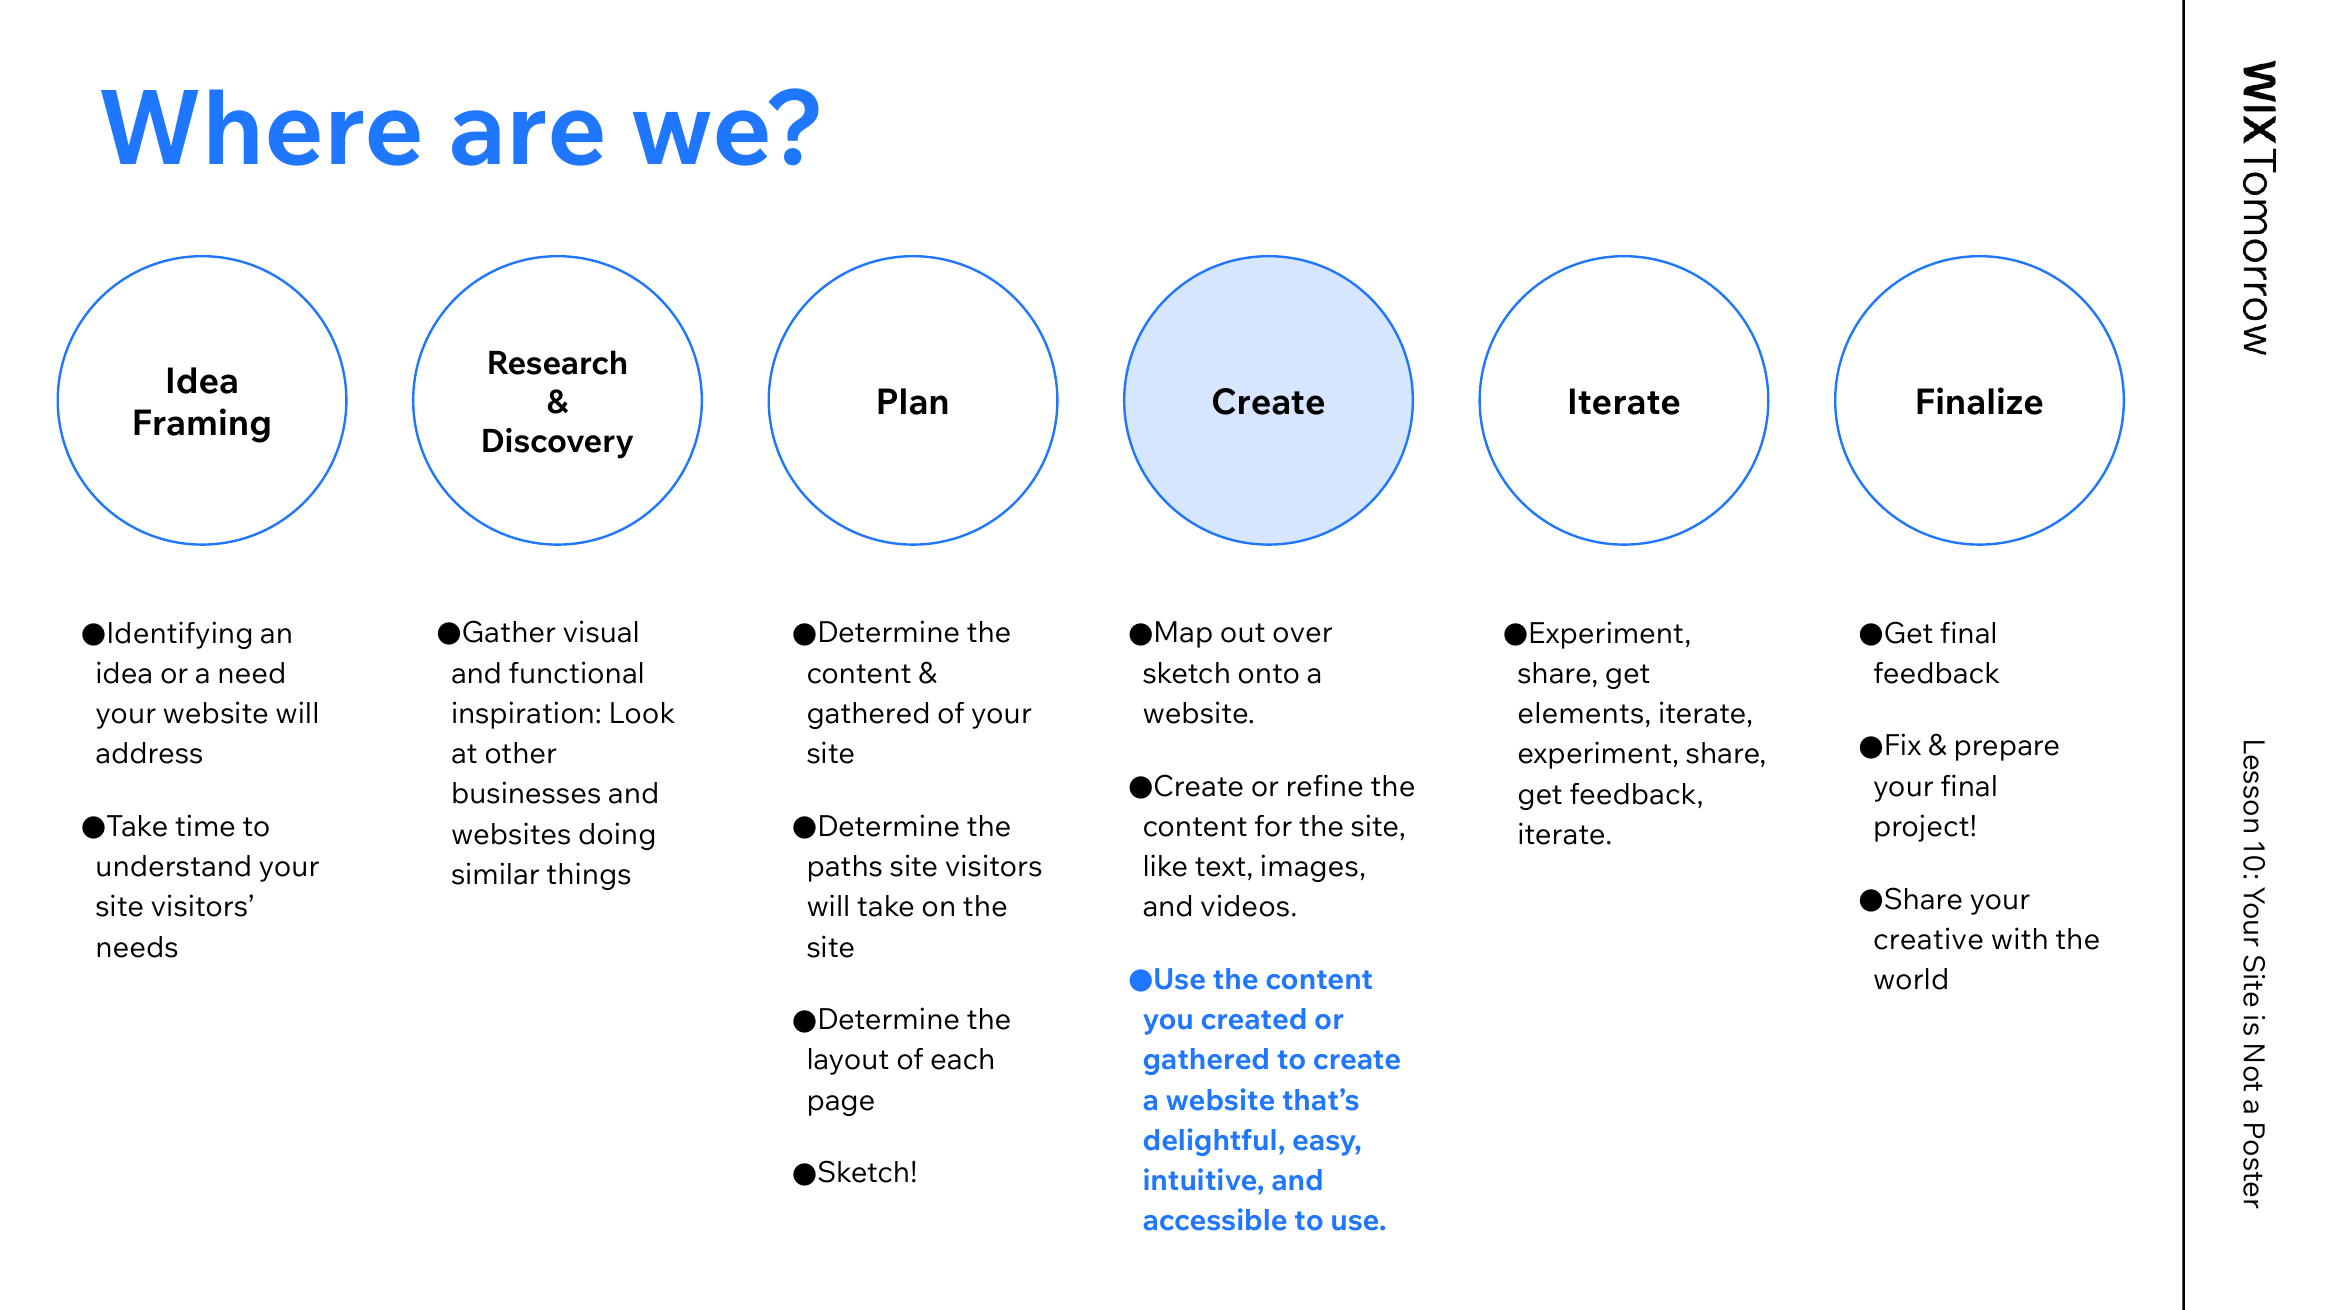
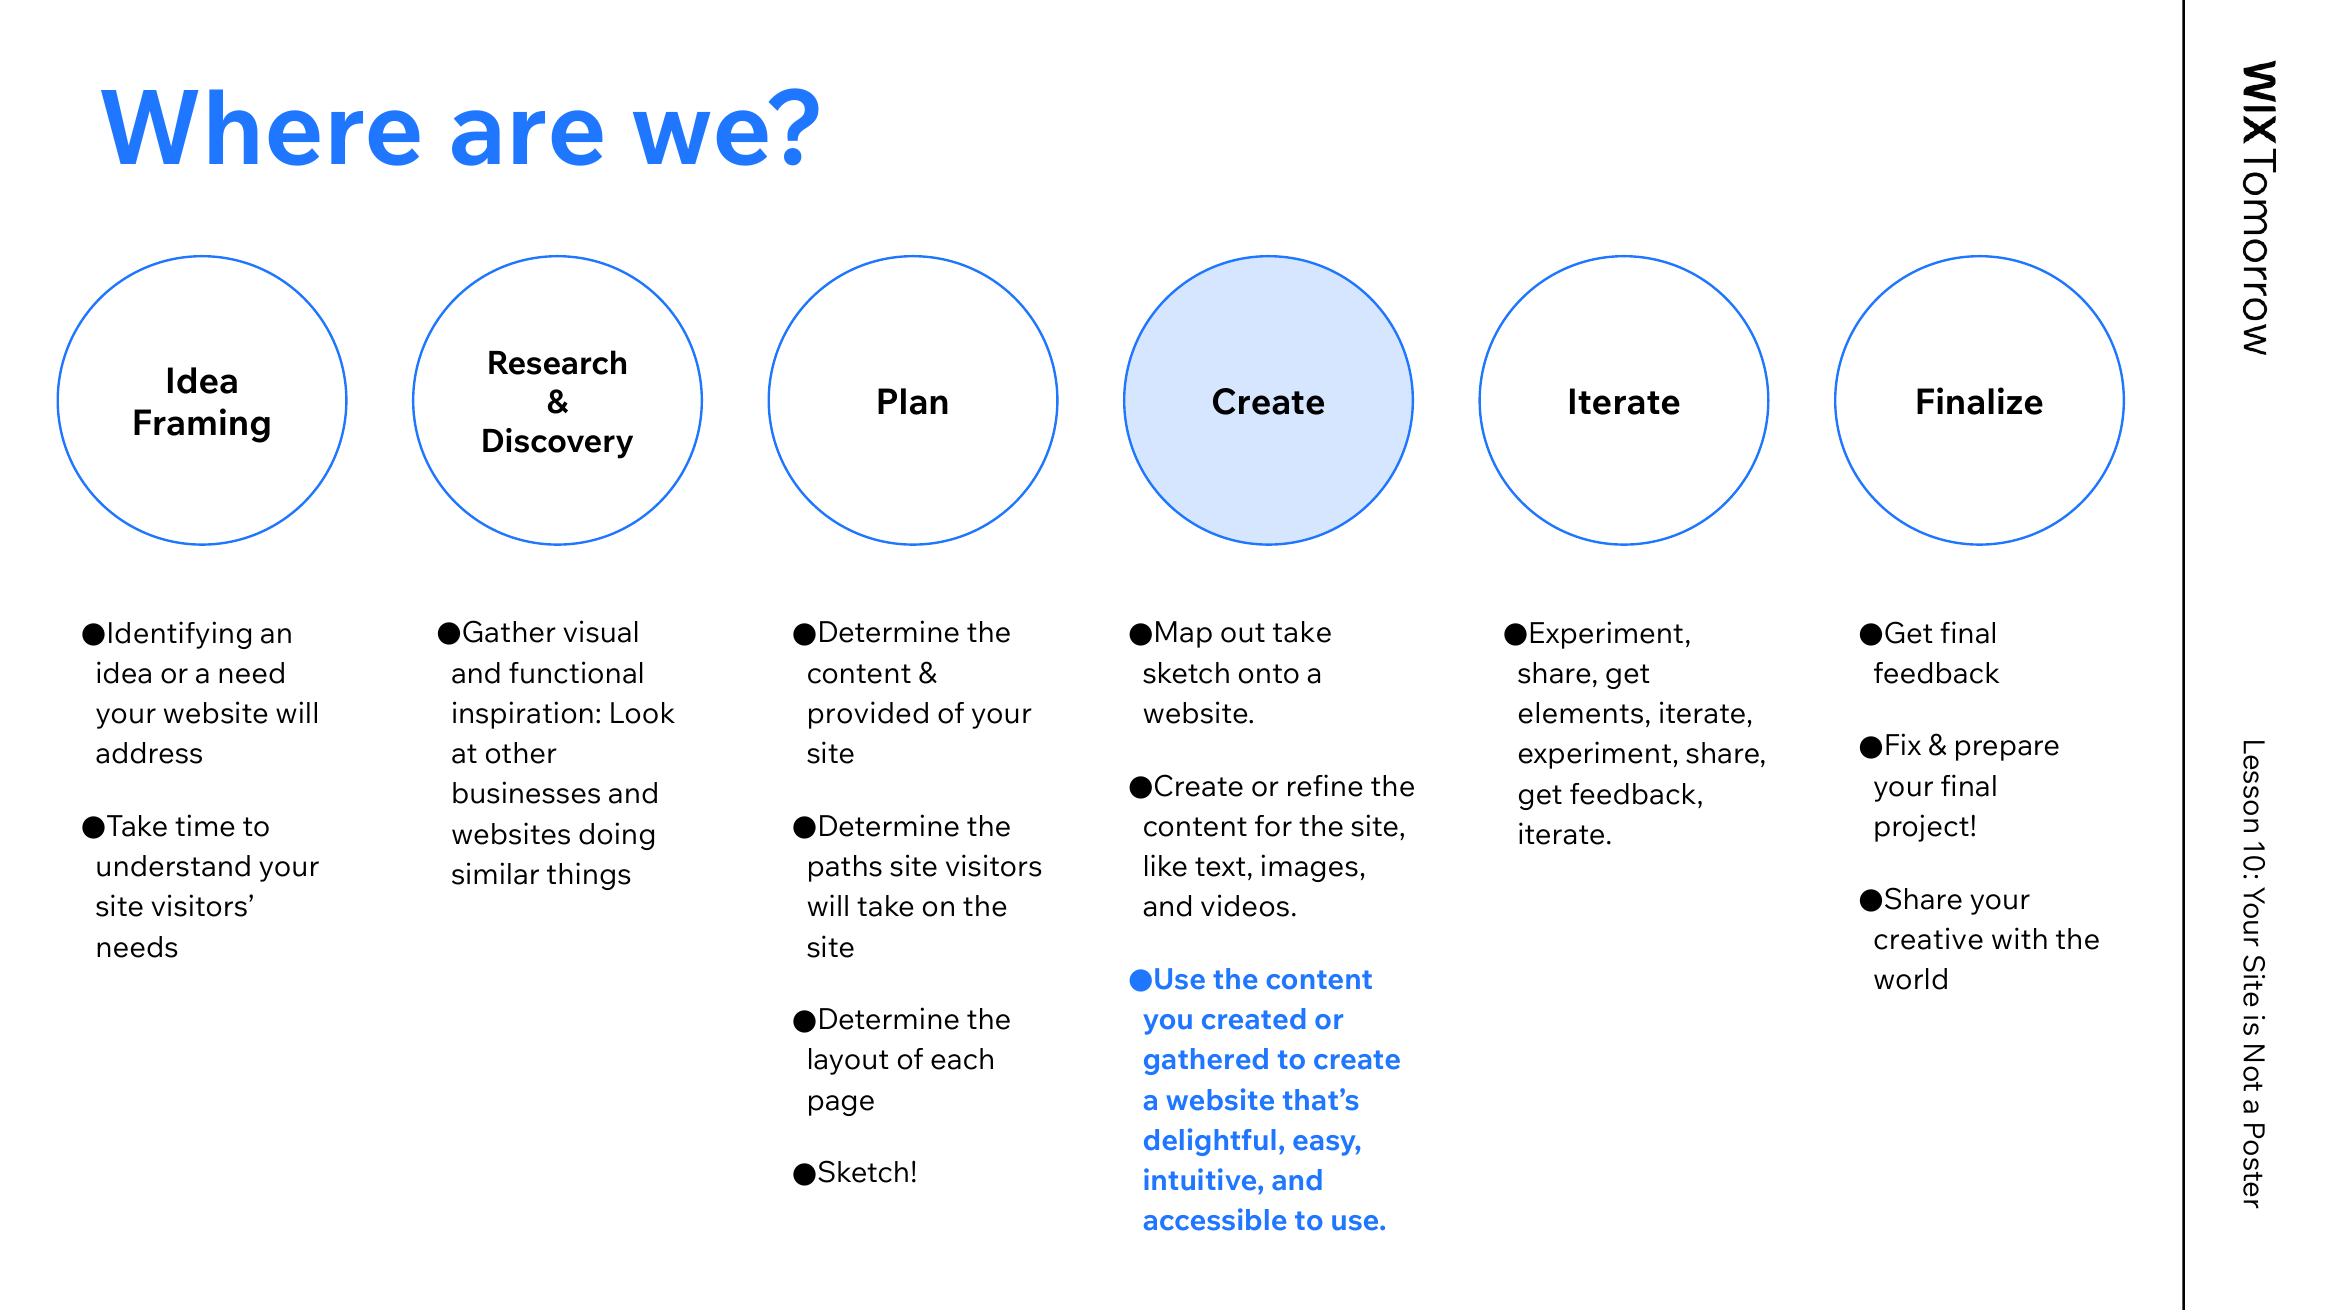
out over: over -> take
gathered at (869, 714): gathered -> provided
